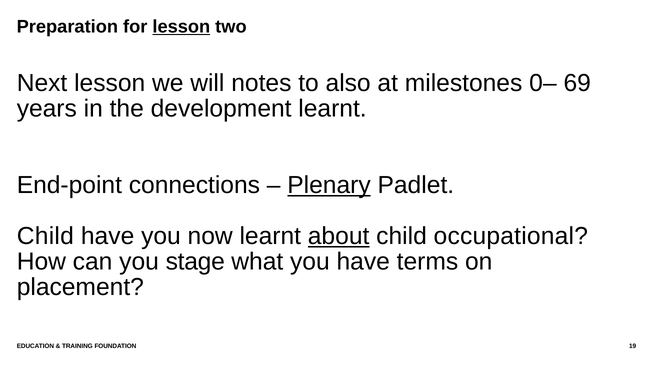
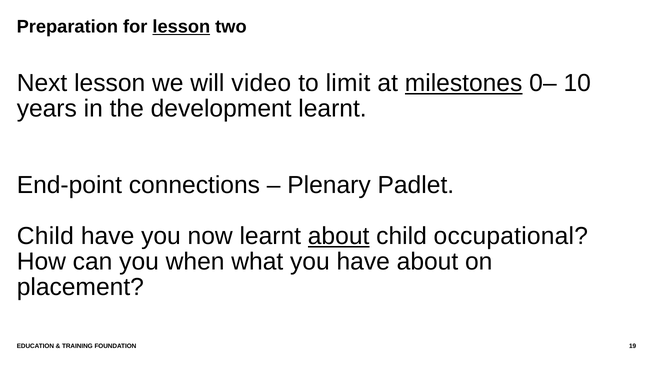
notes: notes -> video
also: also -> limit
milestones underline: none -> present
69: 69 -> 10
Plenary underline: present -> none
stage: stage -> when
have terms: terms -> about
